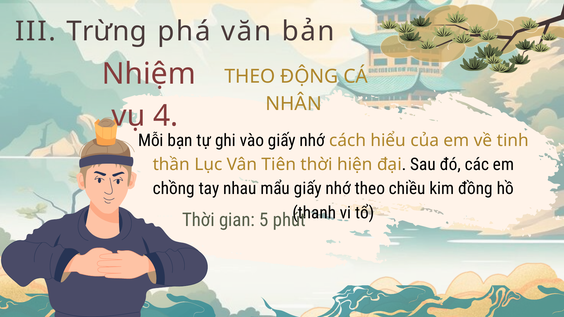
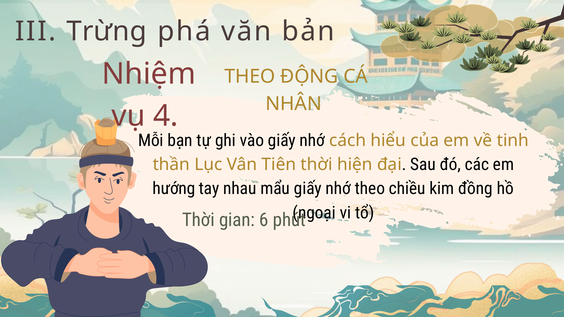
chồng: chồng -> hướng
thanh: thanh -> ngoại
5: 5 -> 6
